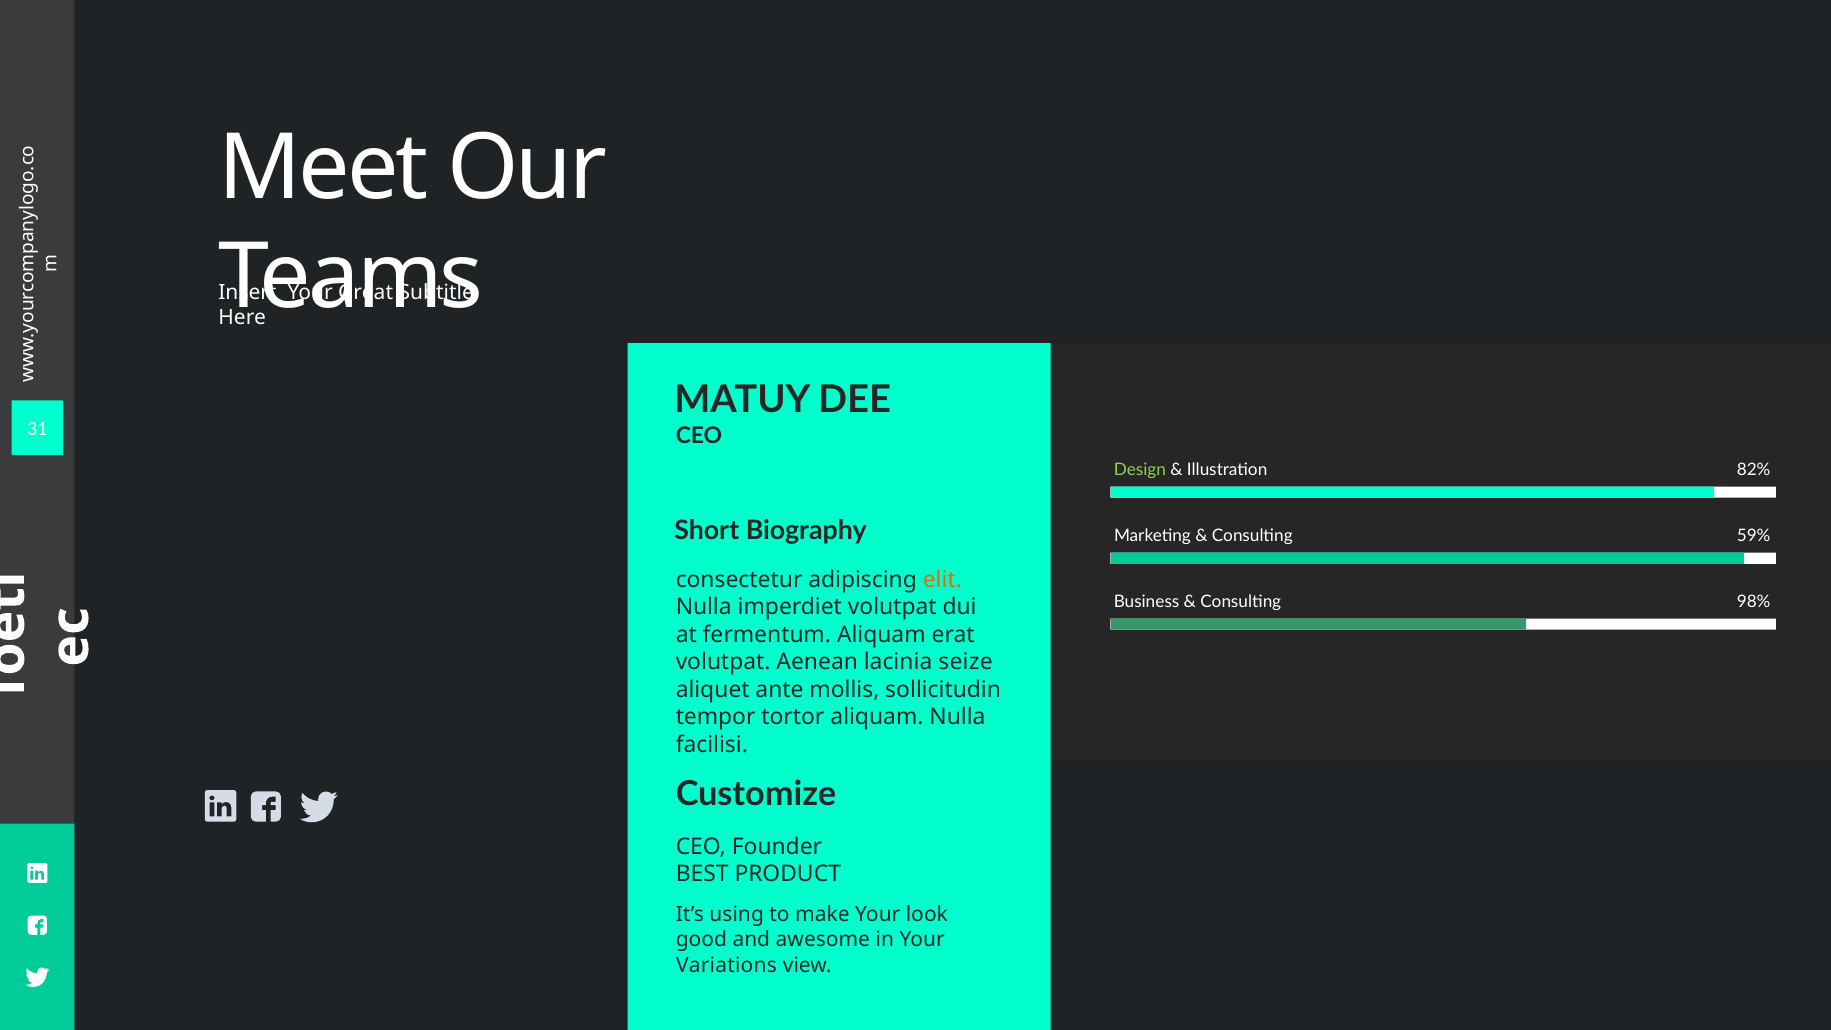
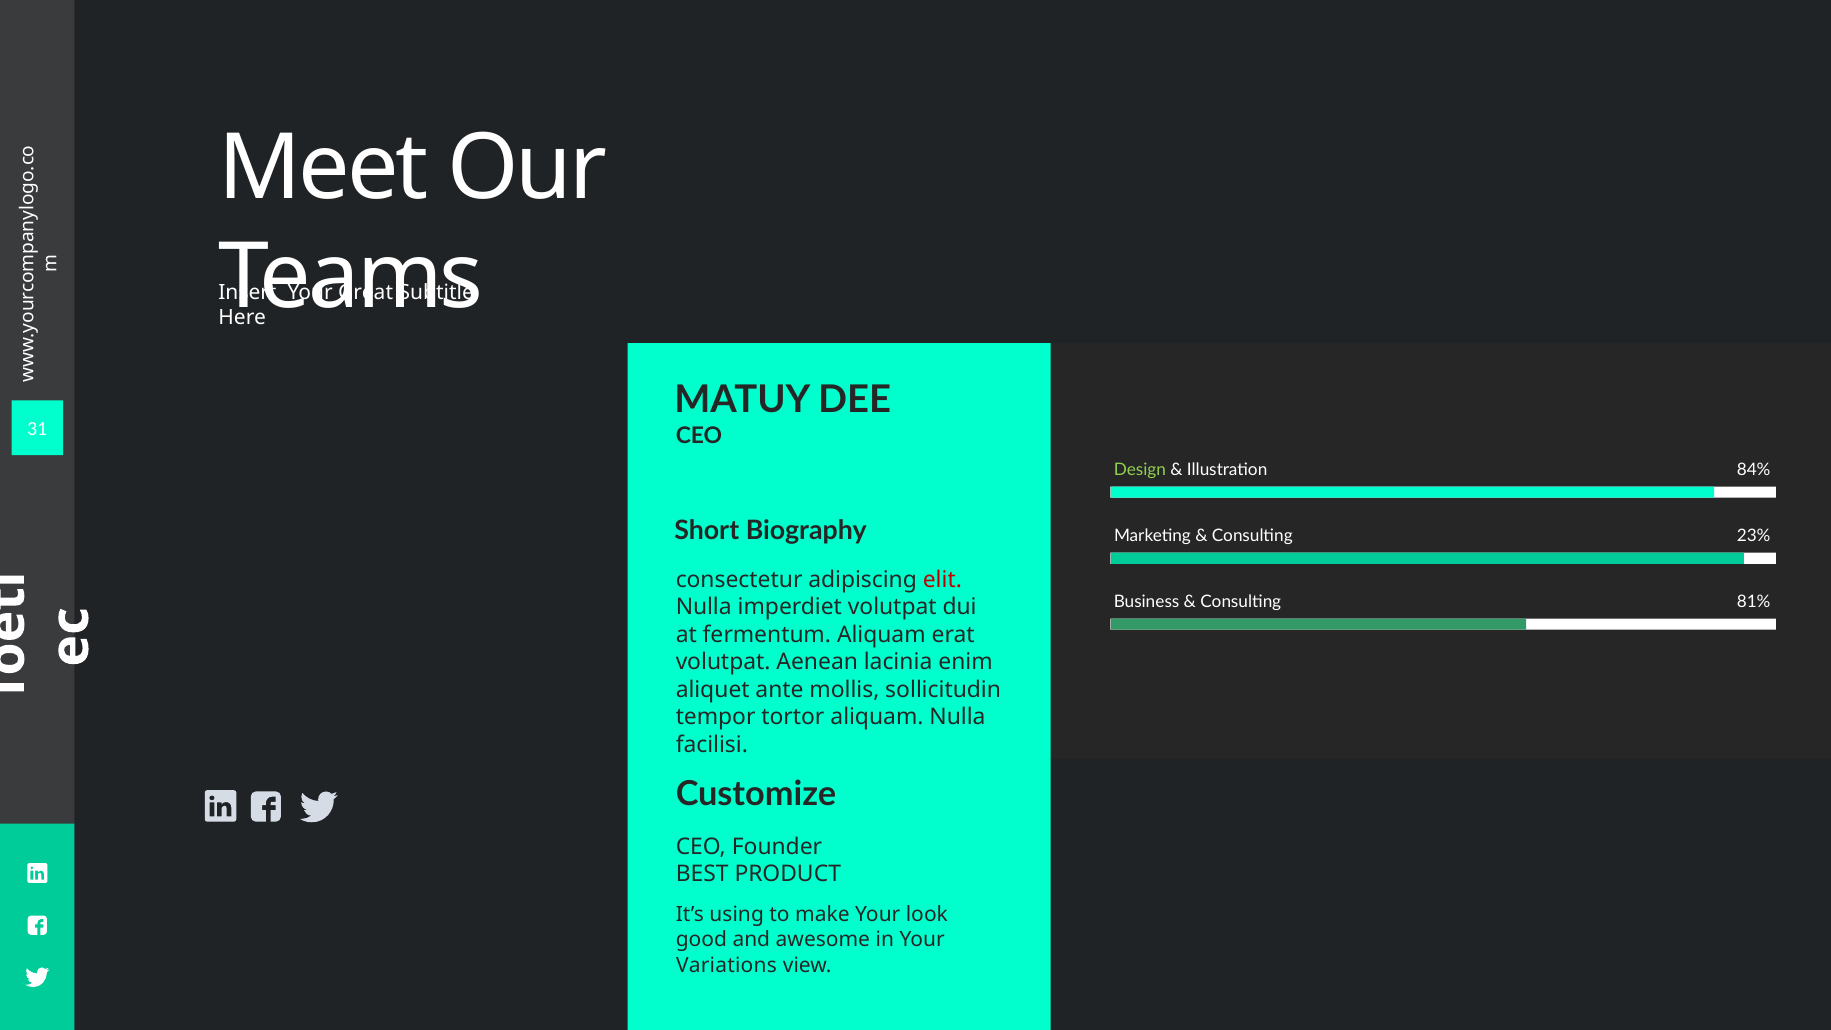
82%: 82% -> 84%
59%: 59% -> 23%
elit colour: orange -> red
98%: 98% -> 81%
seize: seize -> enim
